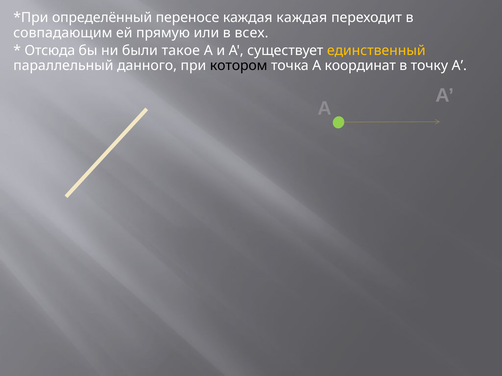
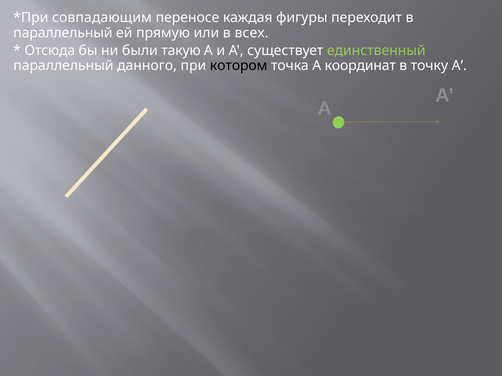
определённый: определённый -> совпадающим
каждая каждая: каждая -> фигуры
совпадающим at (63, 33): совпадающим -> параллельный
такое: такое -> такую
единственный colour: yellow -> light green
